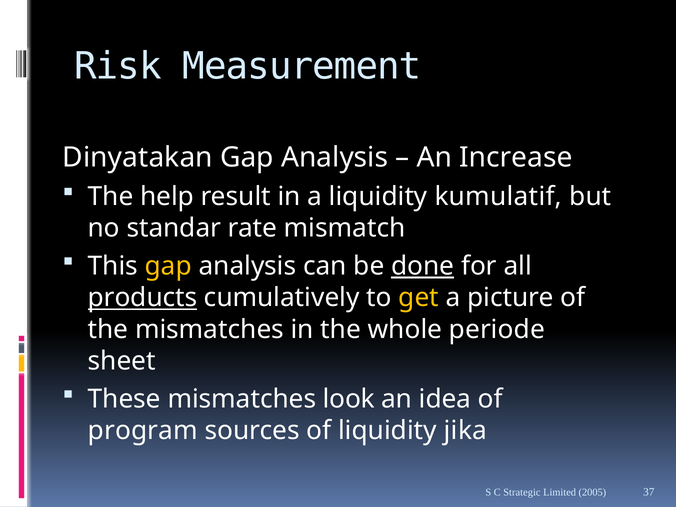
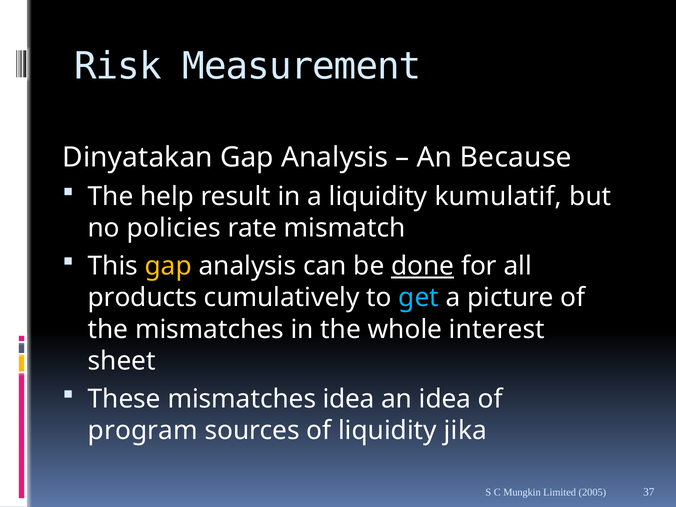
Increase: Increase -> Because
standar: standar -> policies
products underline: present -> none
get colour: yellow -> light blue
periode: periode -> interest
mismatches look: look -> idea
Strategic: Strategic -> Mungkin
